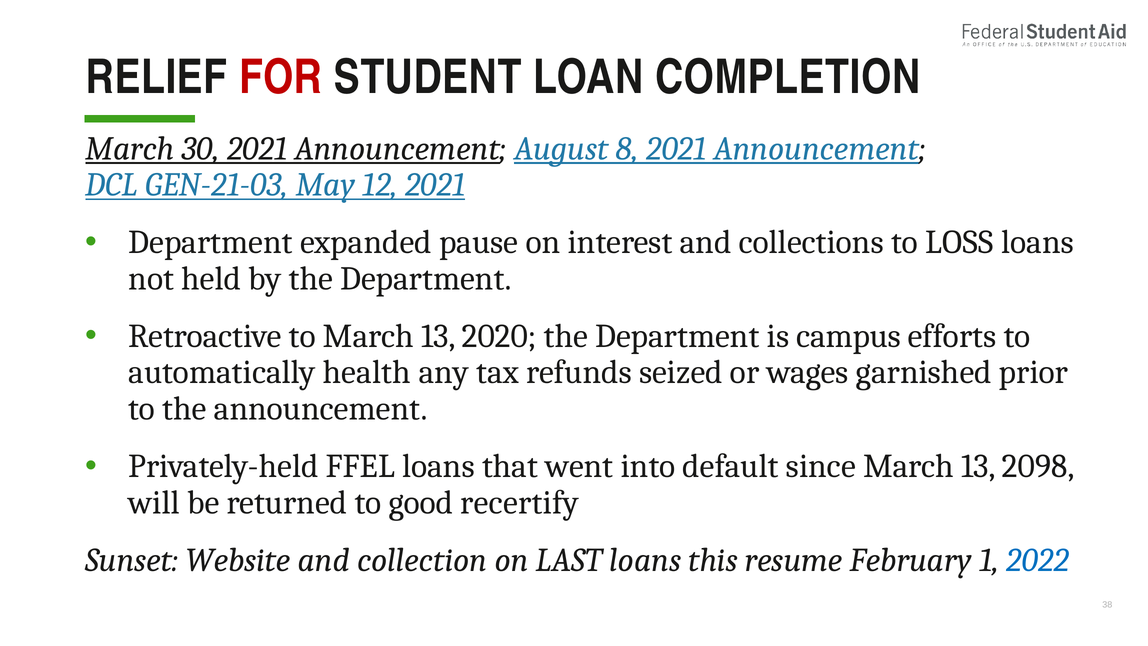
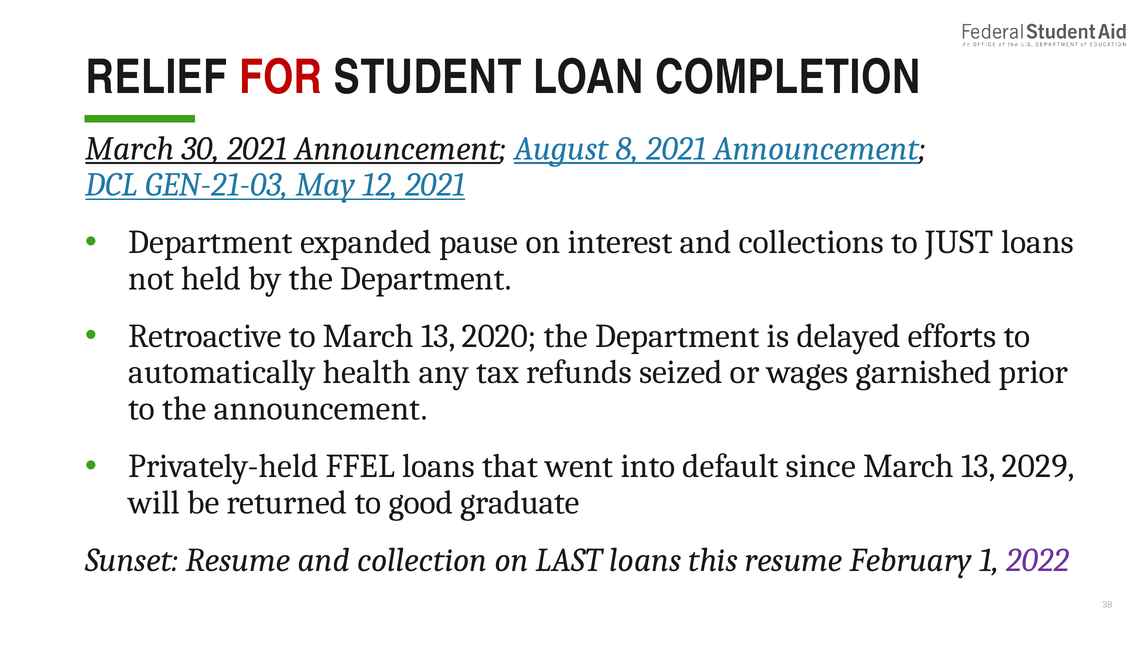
LOSS: LOSS -> JUST
campus: campus -> delayed
2098: 2098 -> 2029
recertify: recertify -> graduate
Sunset Website: Website -> Resume
2022 colour: blue -> purple
